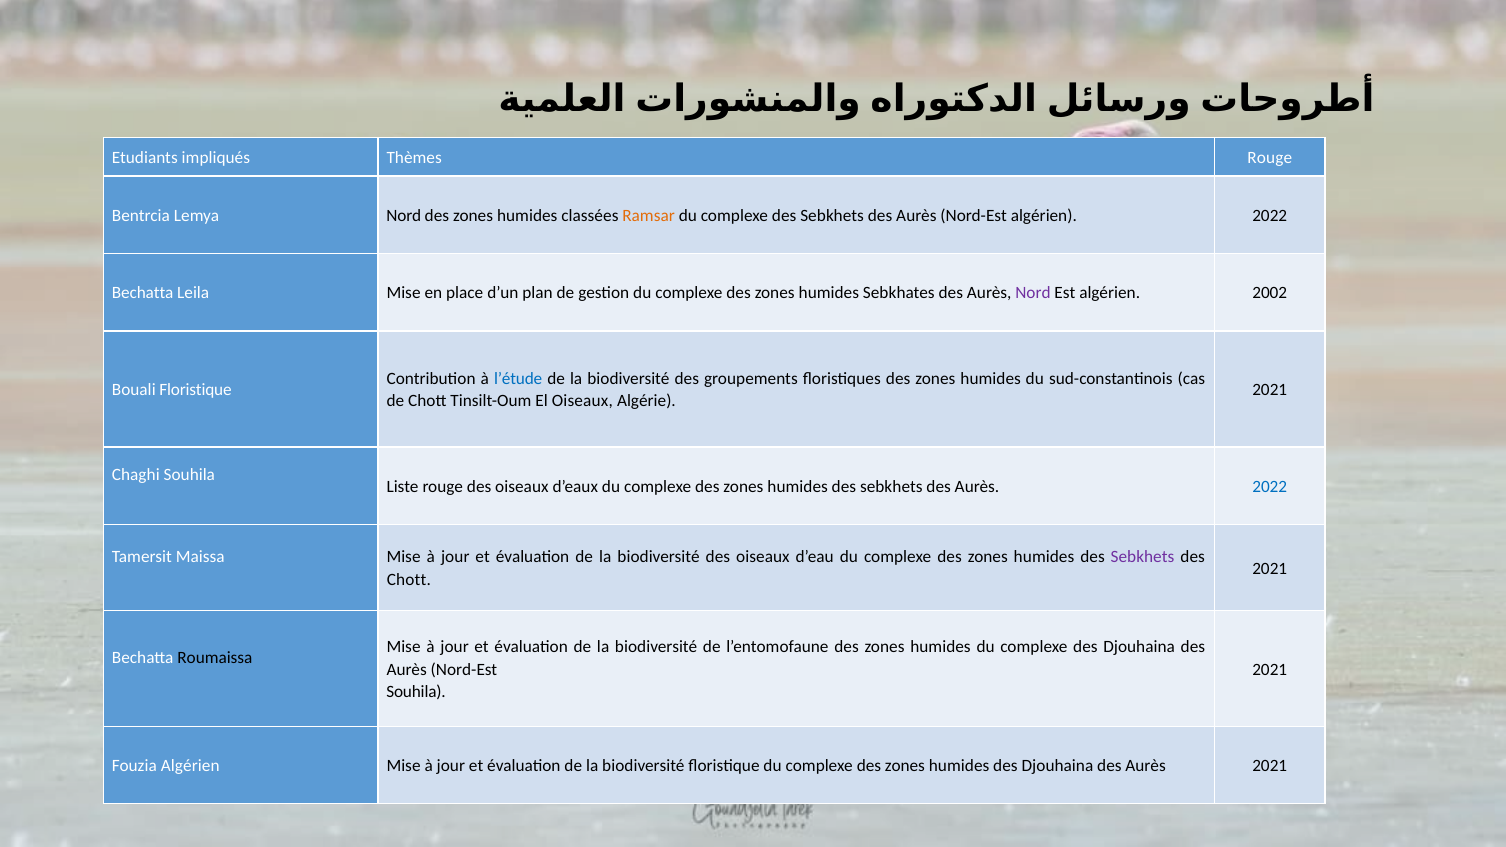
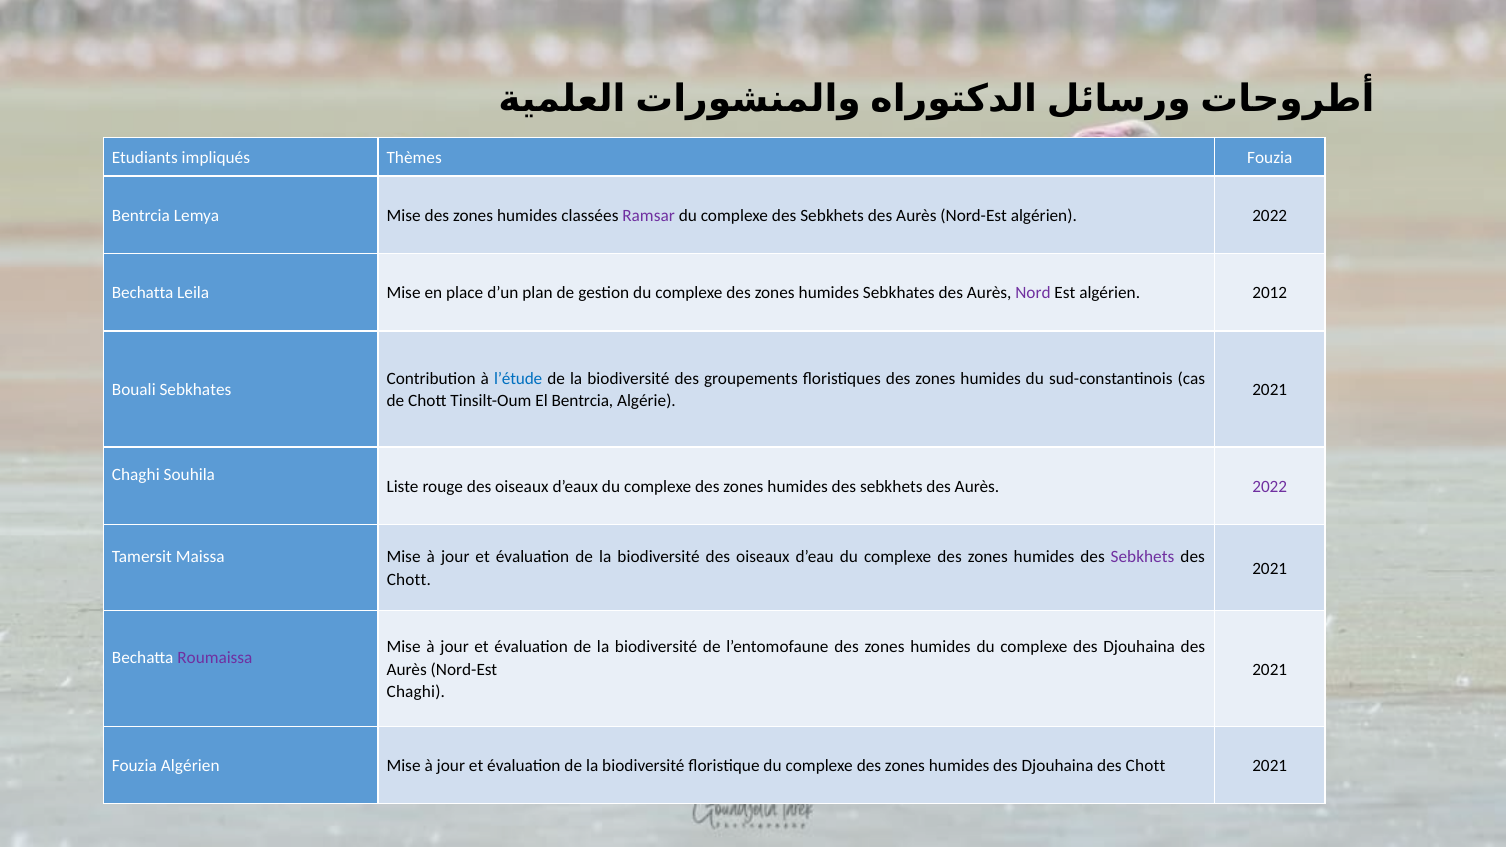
Thèmes Rouge: Rouge -> Fouzia
Lemya Nord: Nord -> Mise
Ramsar colour: orange -> purple
2002: 2002 -> 2012
Bouali Floristique: Floristique -> Sebkhates
El Oiseaux: Oiseaux -> Bentrcia
2022 at (1270, 487) colour: blue -> purple
Roumaissa colour: black -> purple
Souhila at (416, 692): Souhila -> Chaghi
Aurès at (1146, 766): Aurès -> Chott
